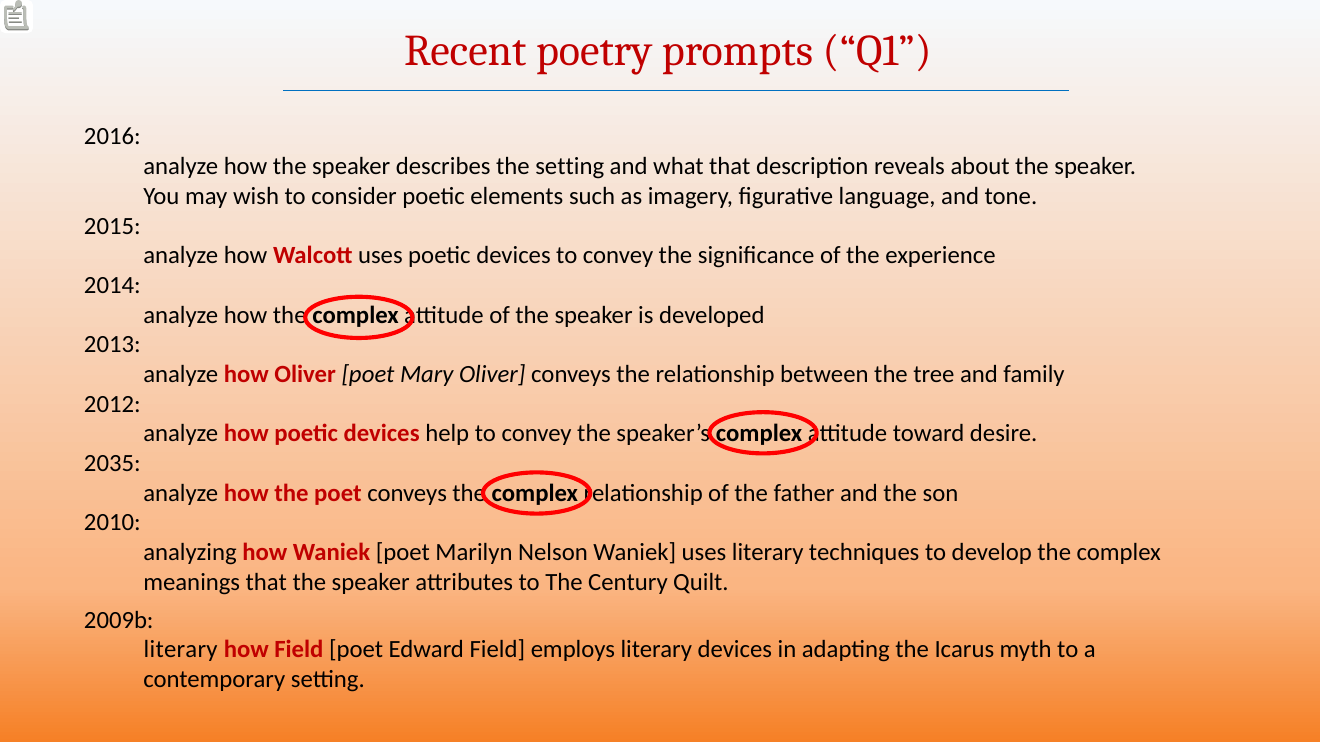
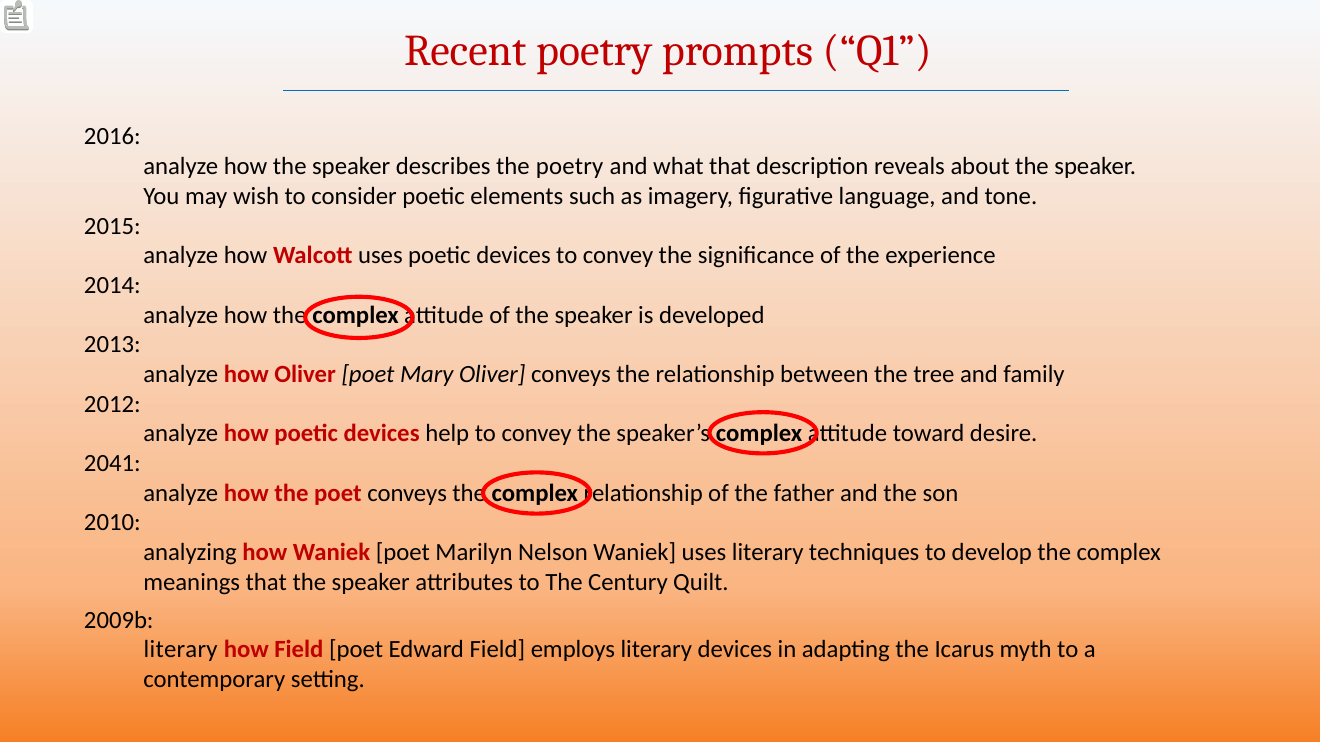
the setting: setting -> poetry
2035: 2035 -> 2041
